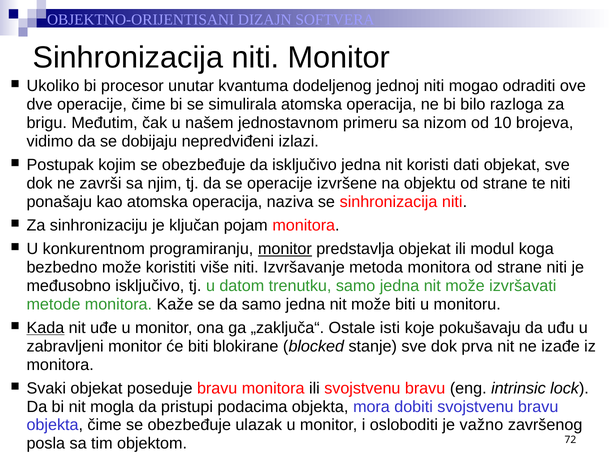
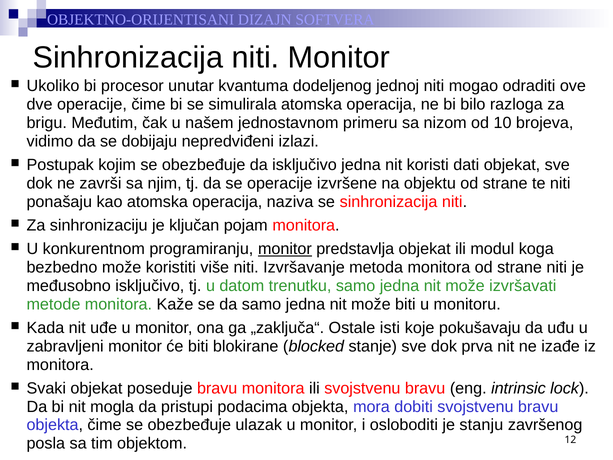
Kada underline: present -> none
važno: važno -> stanju
72: 72 -> 12
